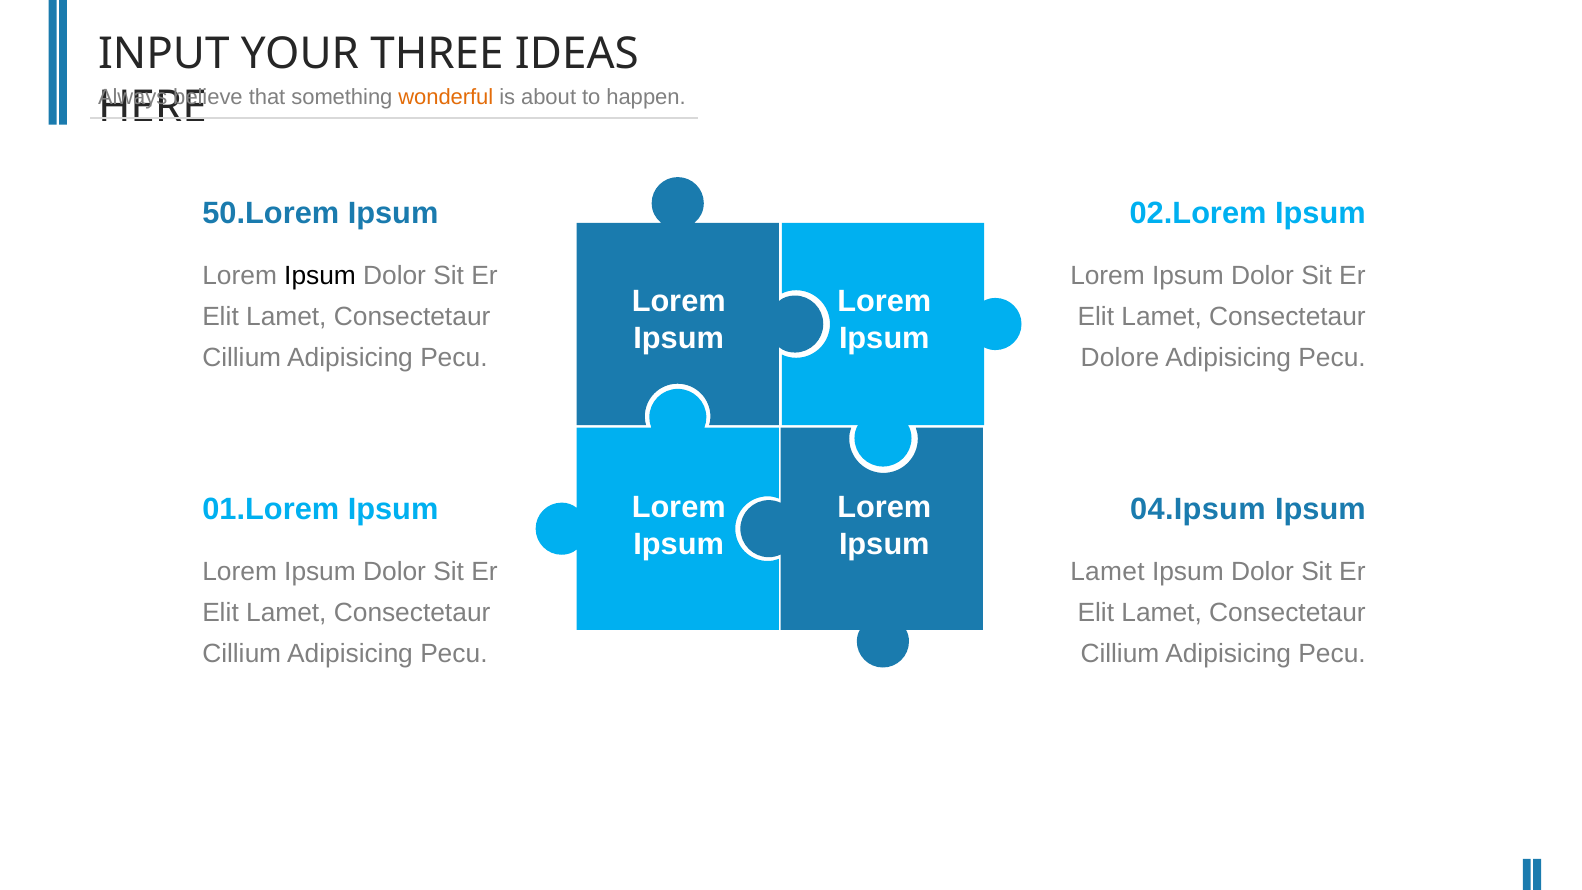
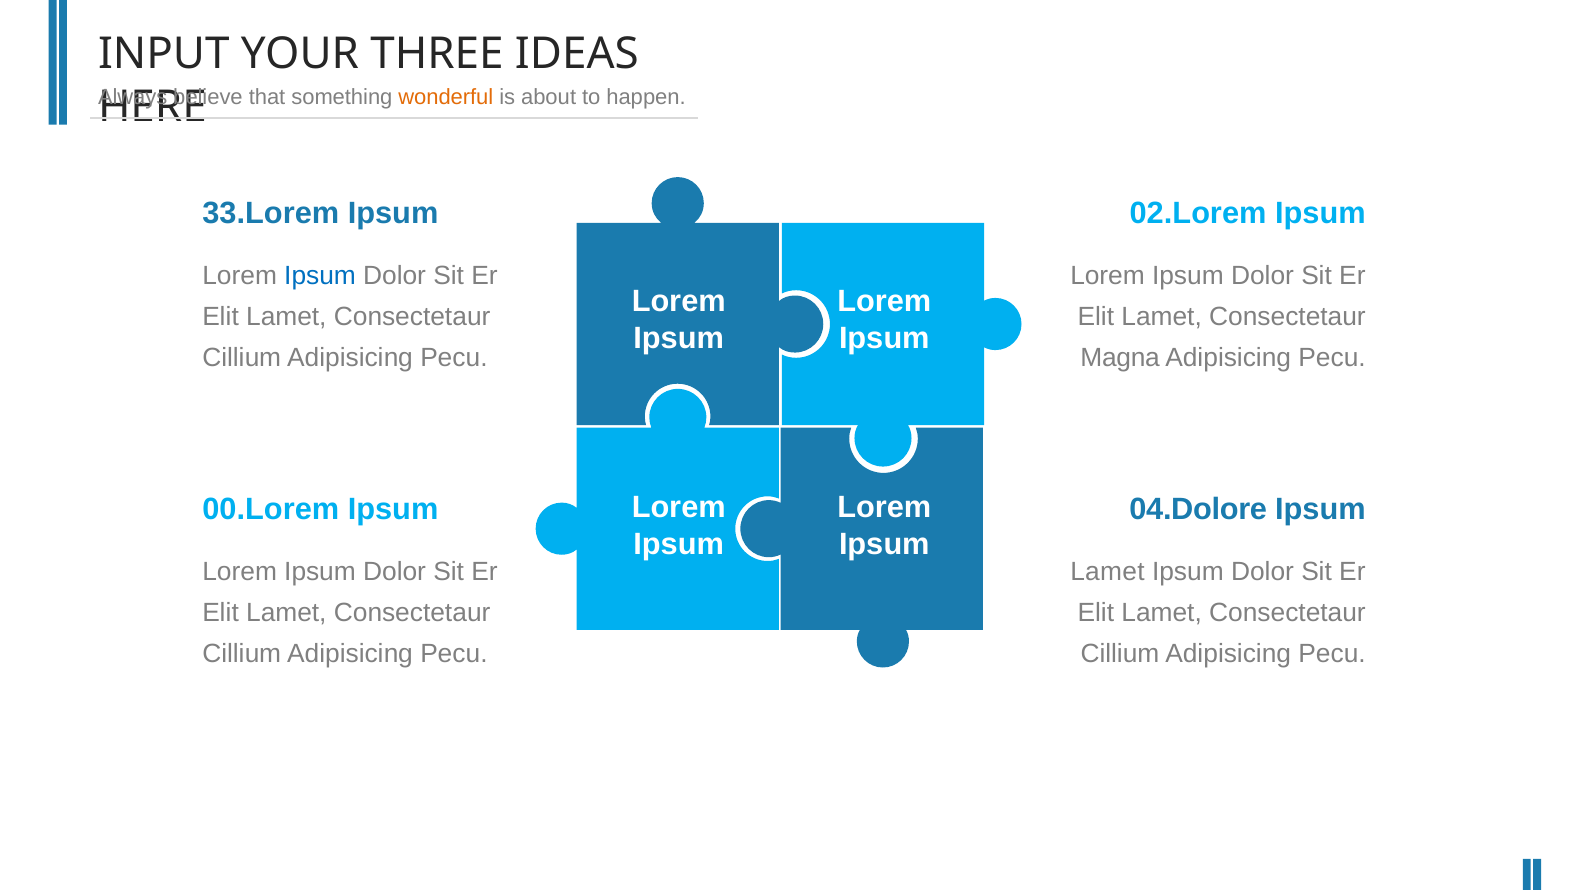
50.Lorem: 50.Lorem -> 33.Lorem
Ipsum at (320, 276) colour: black -> blue
Dolore: Dolore -> Magna
01.Lorem: 01.Lorem -> 00.Lorem
04.Ipsum: 04.Ipsum -> 04.Dolore
